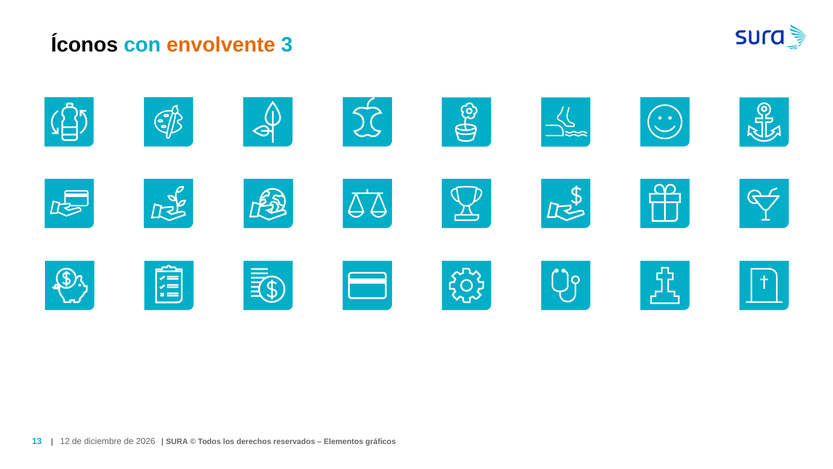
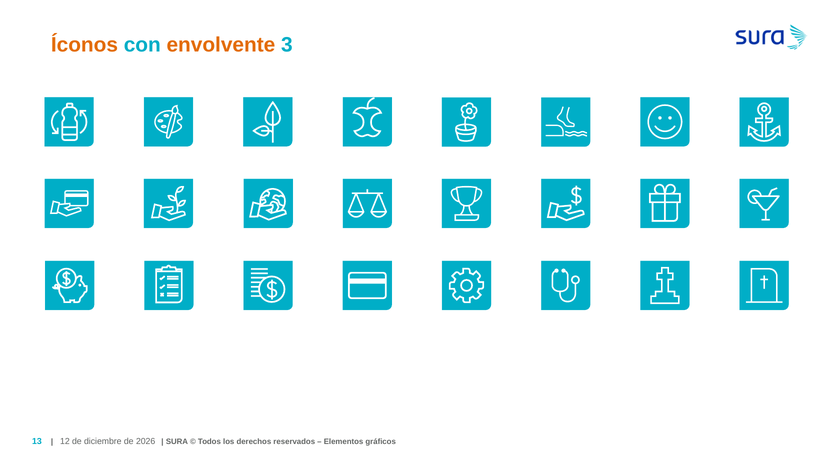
Íconos colour: black -> orange
